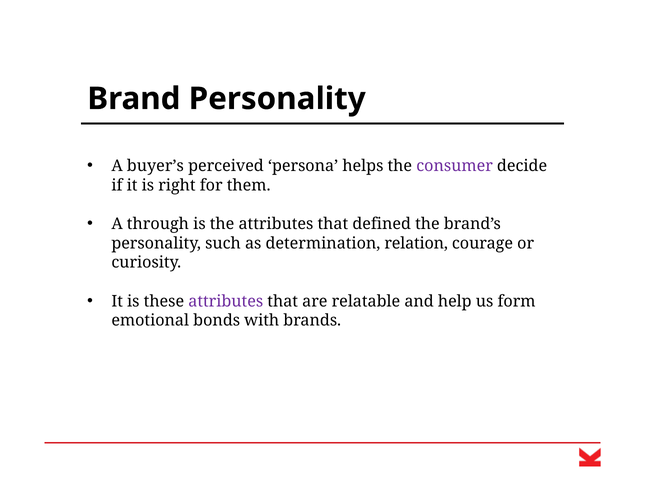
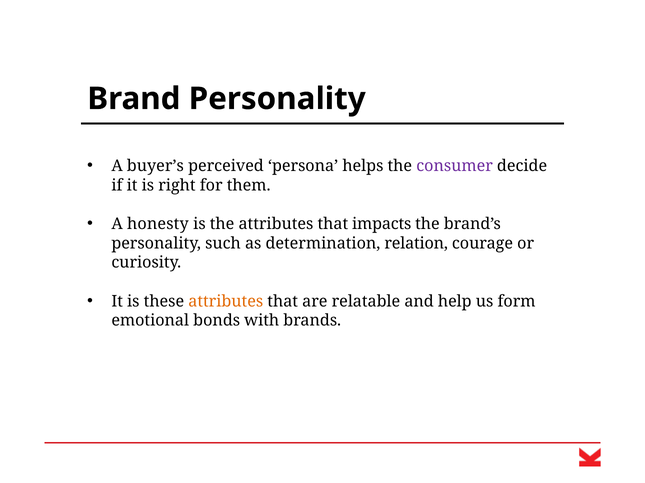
through: through -> honesty
defined: defined -> impacts
attributes at (226, 302) colour: purple -> orange
